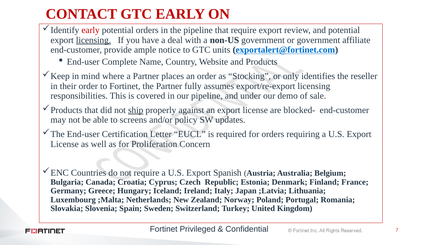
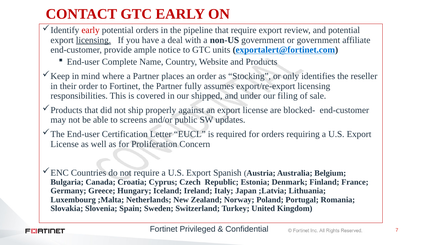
our pipeline: pipeline -> shipped
demo: demo -> filing
ship underline: present -> none
policy: policy -> public
